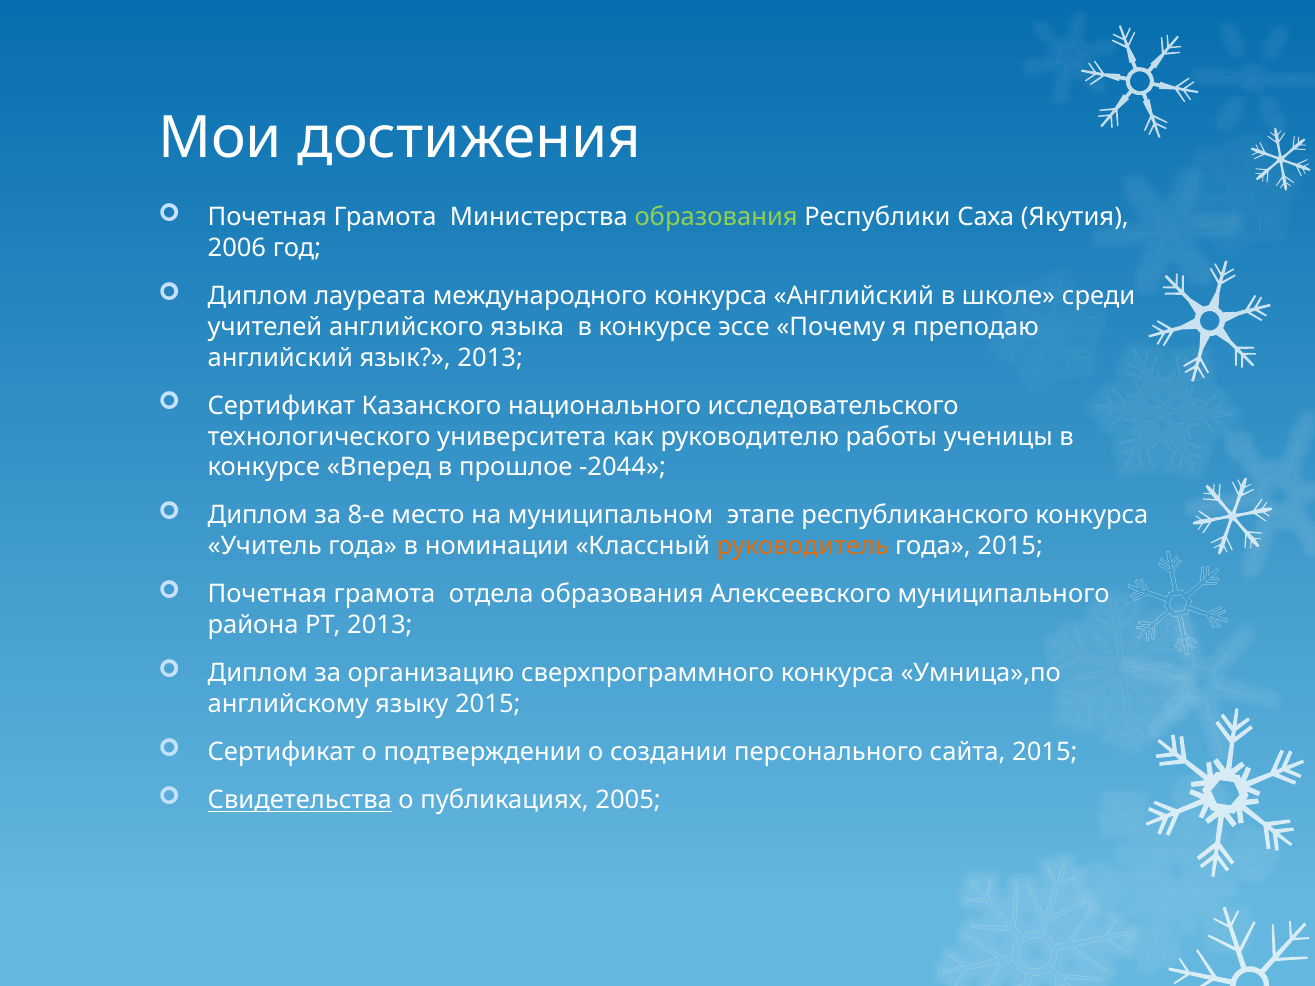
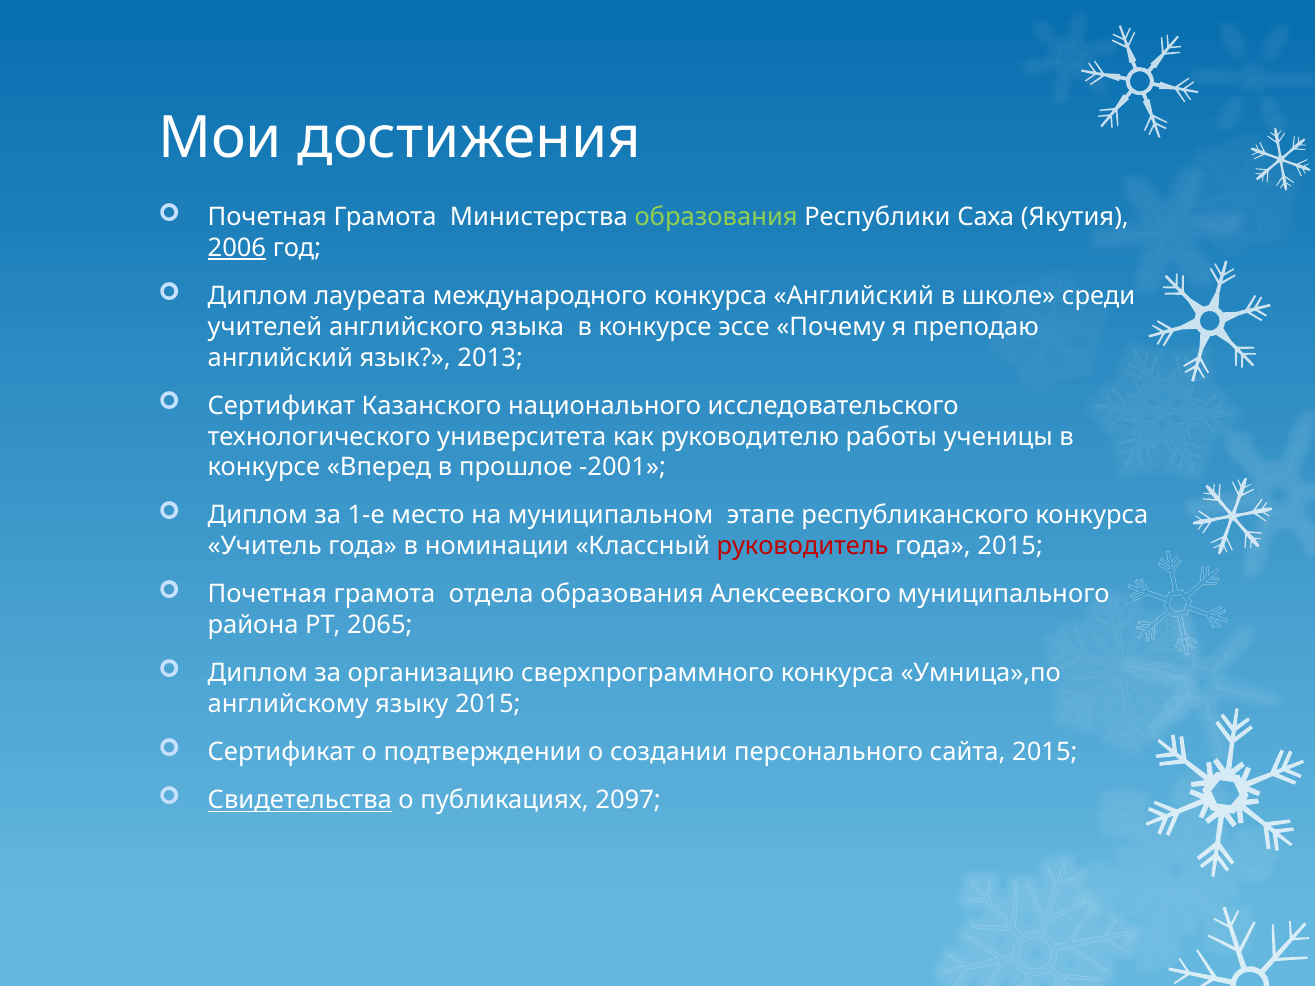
2006 underline: none -> present
-2044: -2044 -> -2001
8-е: 8-е -> 1-е
руководитель colour: orange -> red
РТ 2013: 2013 -> 2065
2005: 2005 -> 2097
